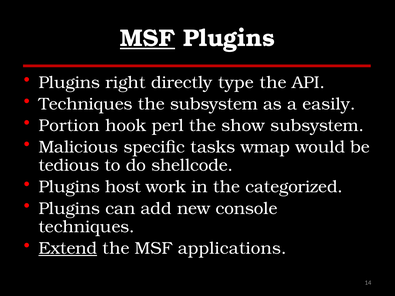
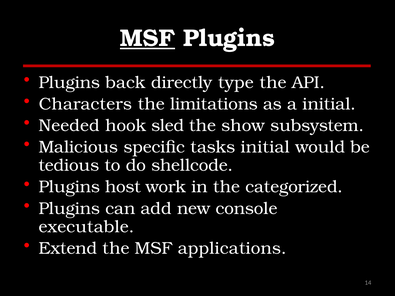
right: right -> back
Techniques at (86, 104): Techniques -> Characters
the subsystem: subsystem -> limitations
a easily: easily -> initial
Portion: Portion -> Needed
perl: perl -> sled
tasks wmap: wmap -> initial
techniques at (87, 227): techniques -> executable
Extend underline: present -> none
